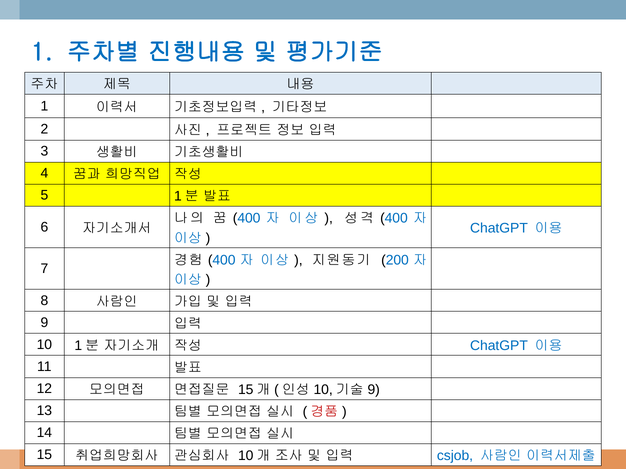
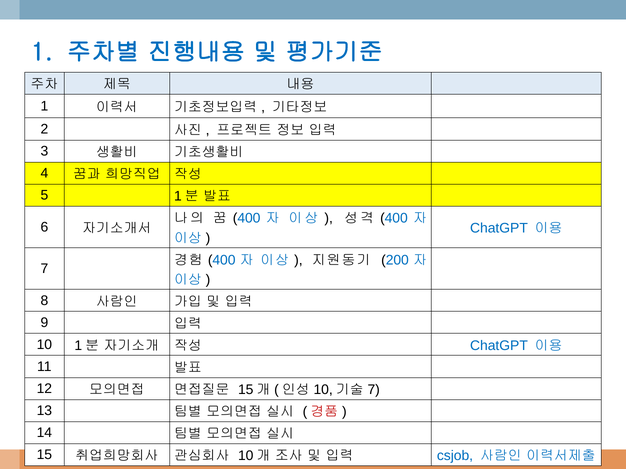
9 at (374, 390): 9 -> 7
